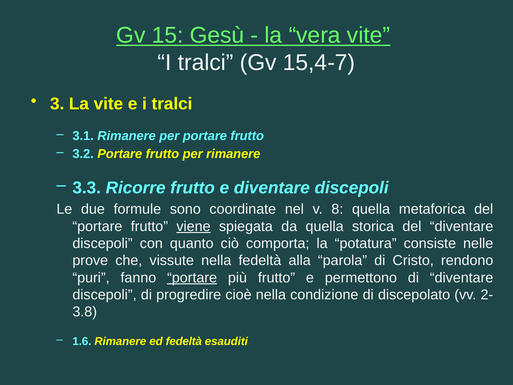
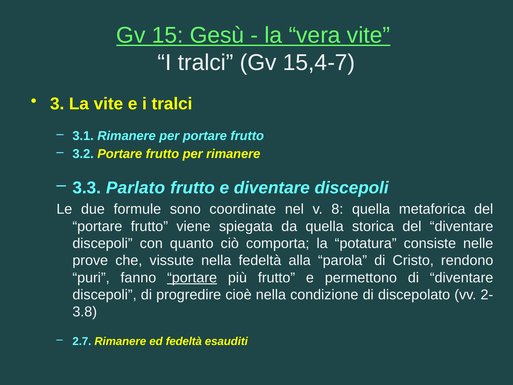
Ricorre: Ricorre -> Parlato
viene underline: present -> none
1.6: 1.6 -> 2.7
